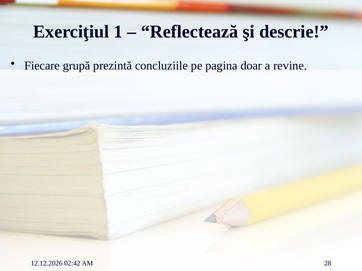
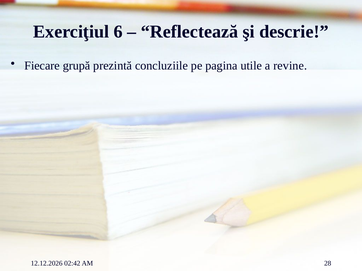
1: 1 -> 6
doar: doar -> utile
